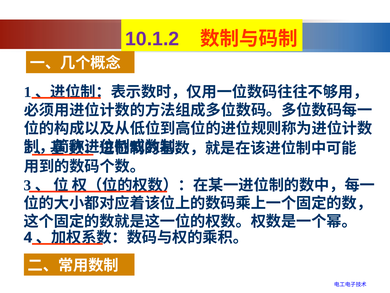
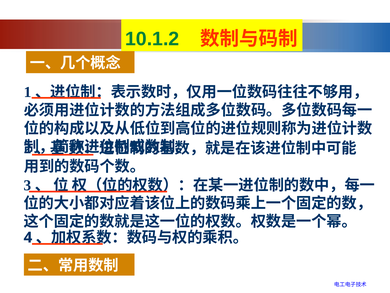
10.1.2 colour: purple -> green
